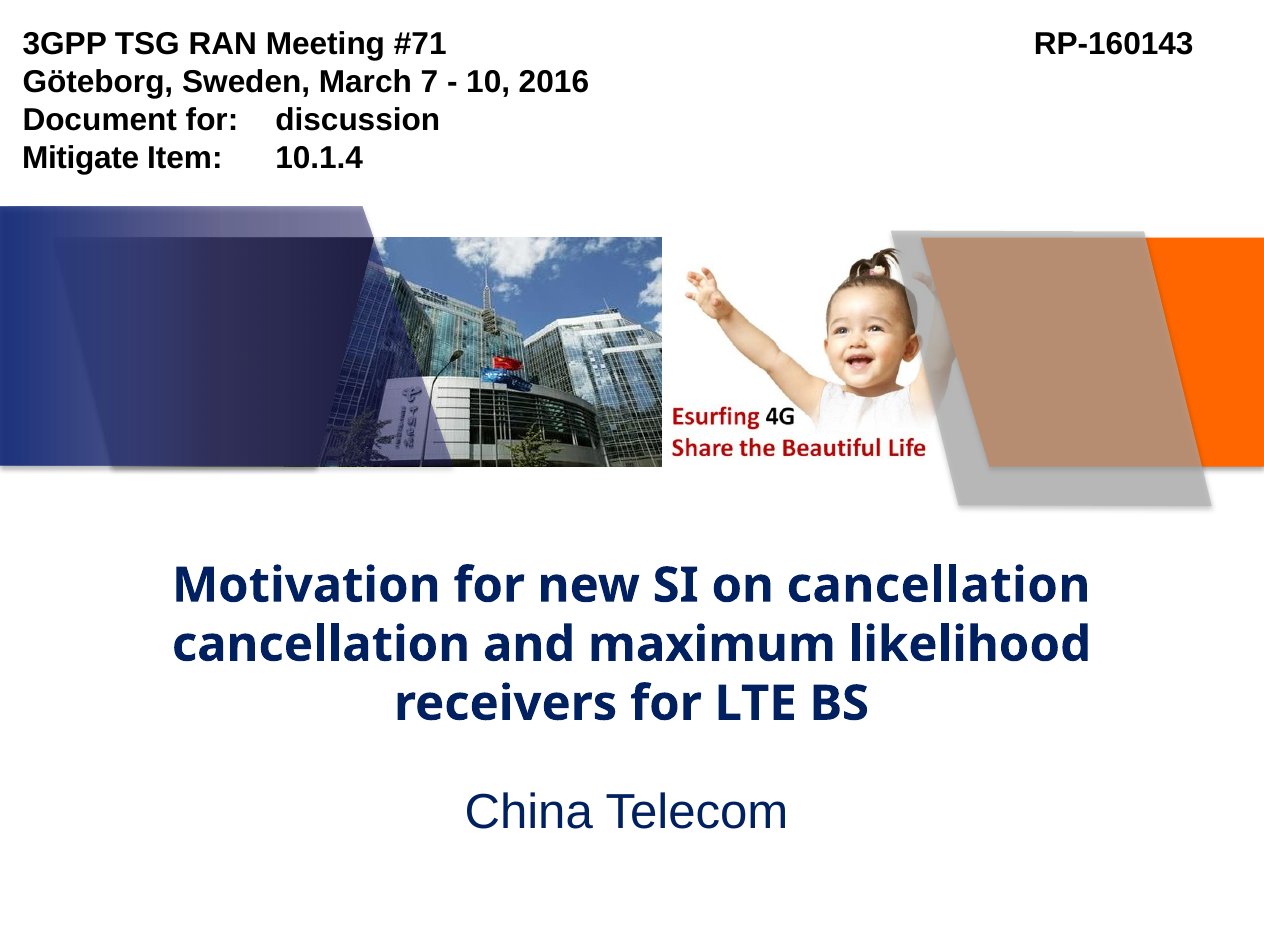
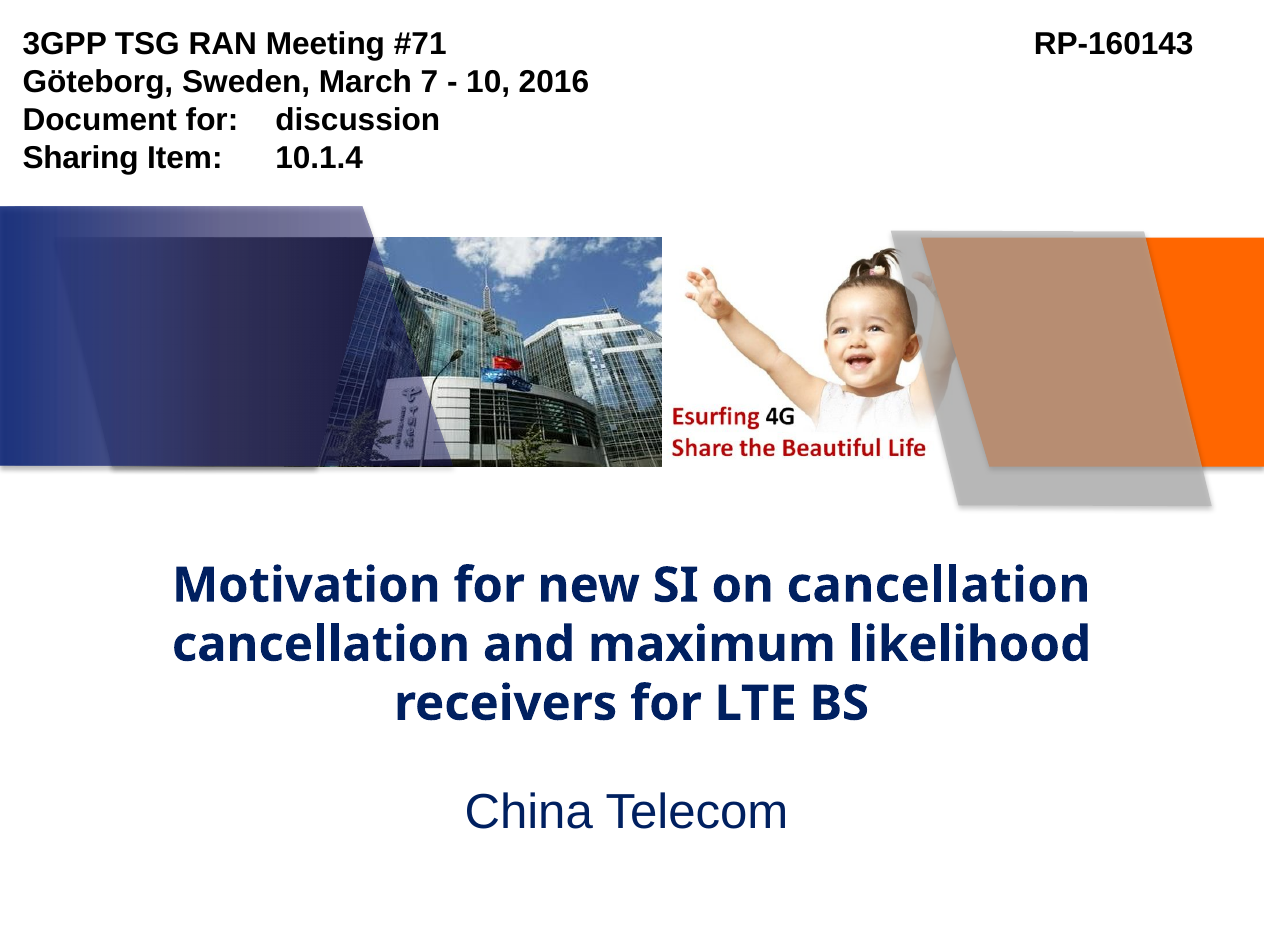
Mitigate: Mitigate -> Sharing
